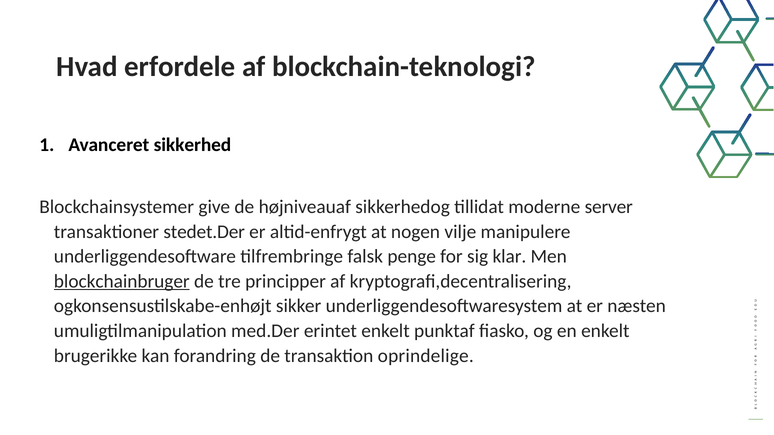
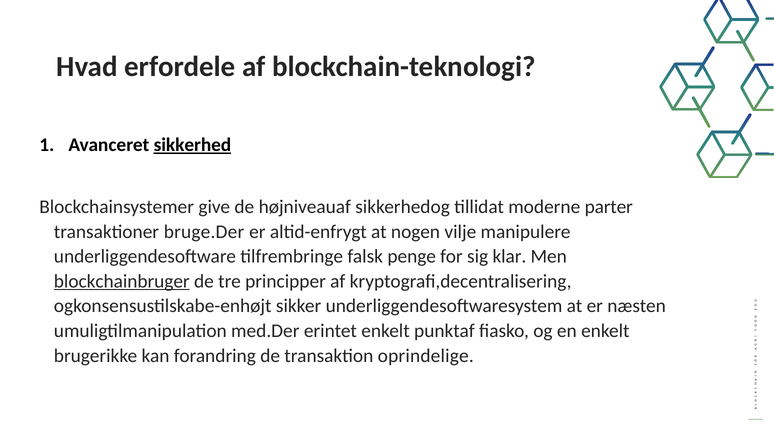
sikkerhed underline: none -> present
server: server -> parter
stedet.Der: stedet.Der -> bruge.Der
